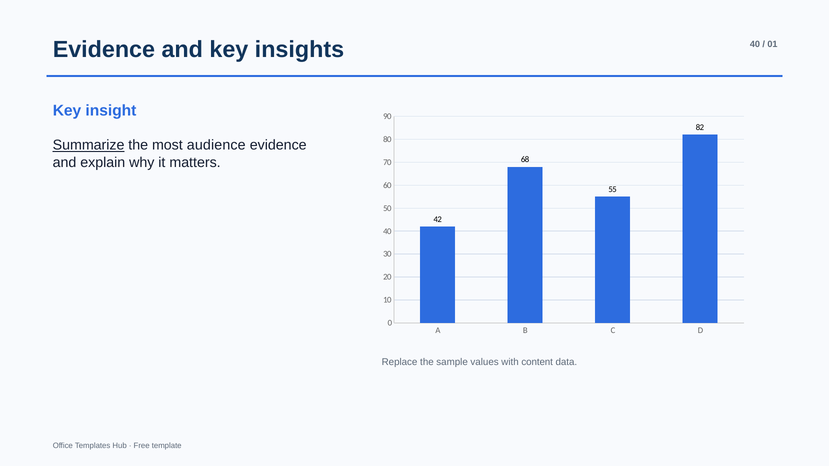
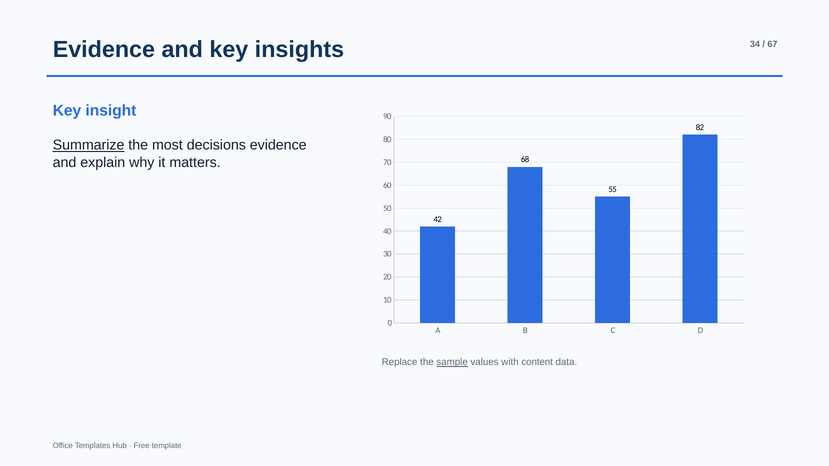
insights 40: 40 -> 34
01: 01 -> 67
audience: audience -> decisions
sample underline: none -> present
